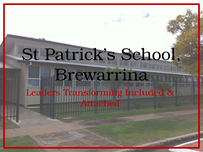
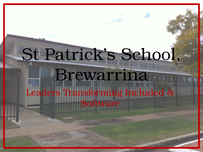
Attached: Attached -> Software
